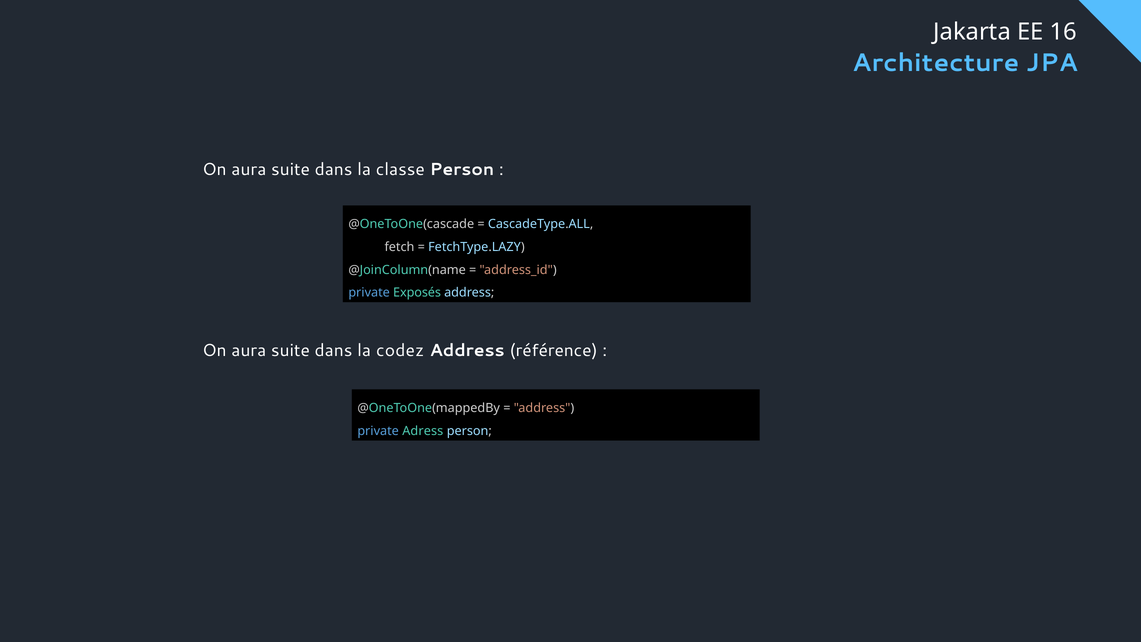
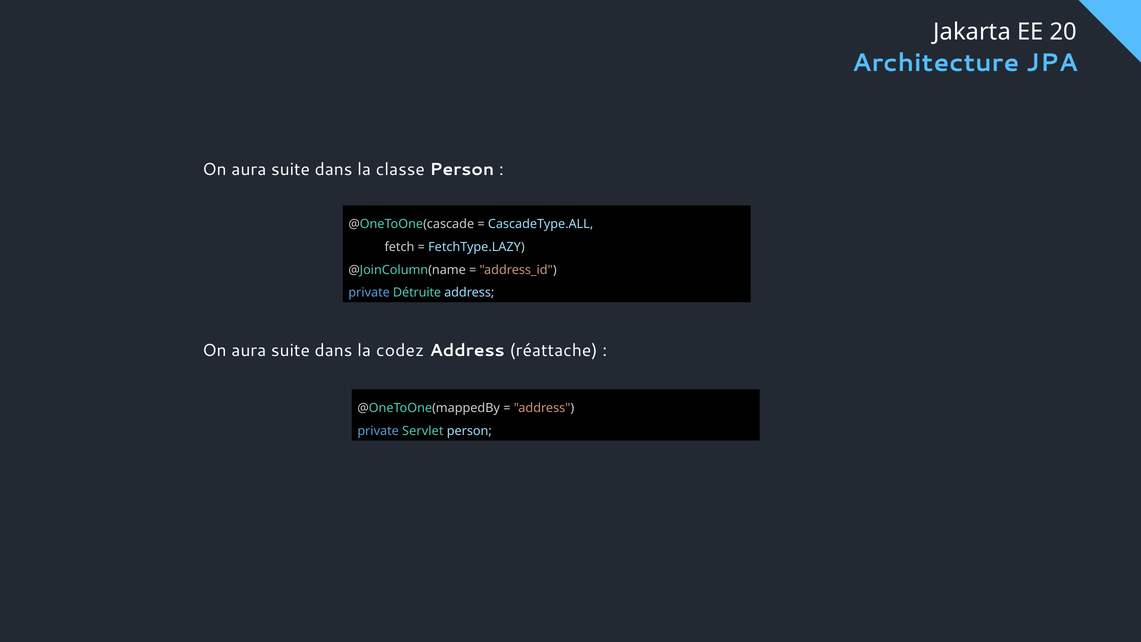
16: 16 -> 20
Exposés: Exposés -> Détruite
référence: référence -> réattache
Adress: Adress -> Servlet
